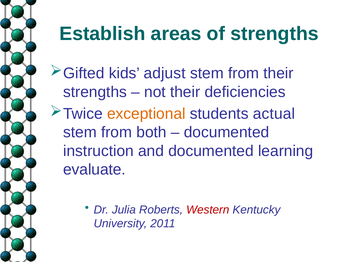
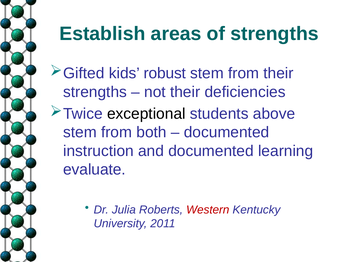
adjust: adjust -> robust
exceptional colour: orange -> black
actual: actual -> above
